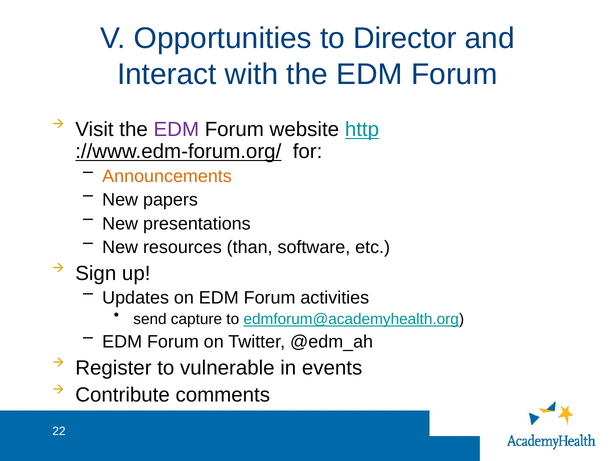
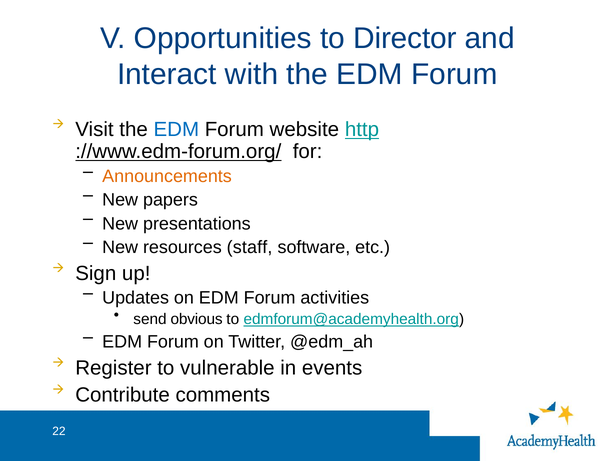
EDM at (176, 130) colour: purple -> blue
than: than -> staff
capture: capture -> obvious
